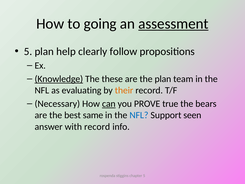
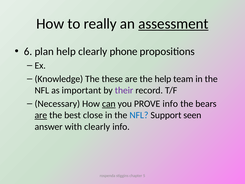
going: going -> really
5 at (28, 51): 5 -> 6
follow: follow -> phone
Knowledge underline: present -> none
the plan: plan -> help
evaluating: evaluating -> important
their colour: orange -> purple
PROVE true: true -> info
are at (41, 115) underline: none -> present
same: same -> close
with record: record -> clearly
